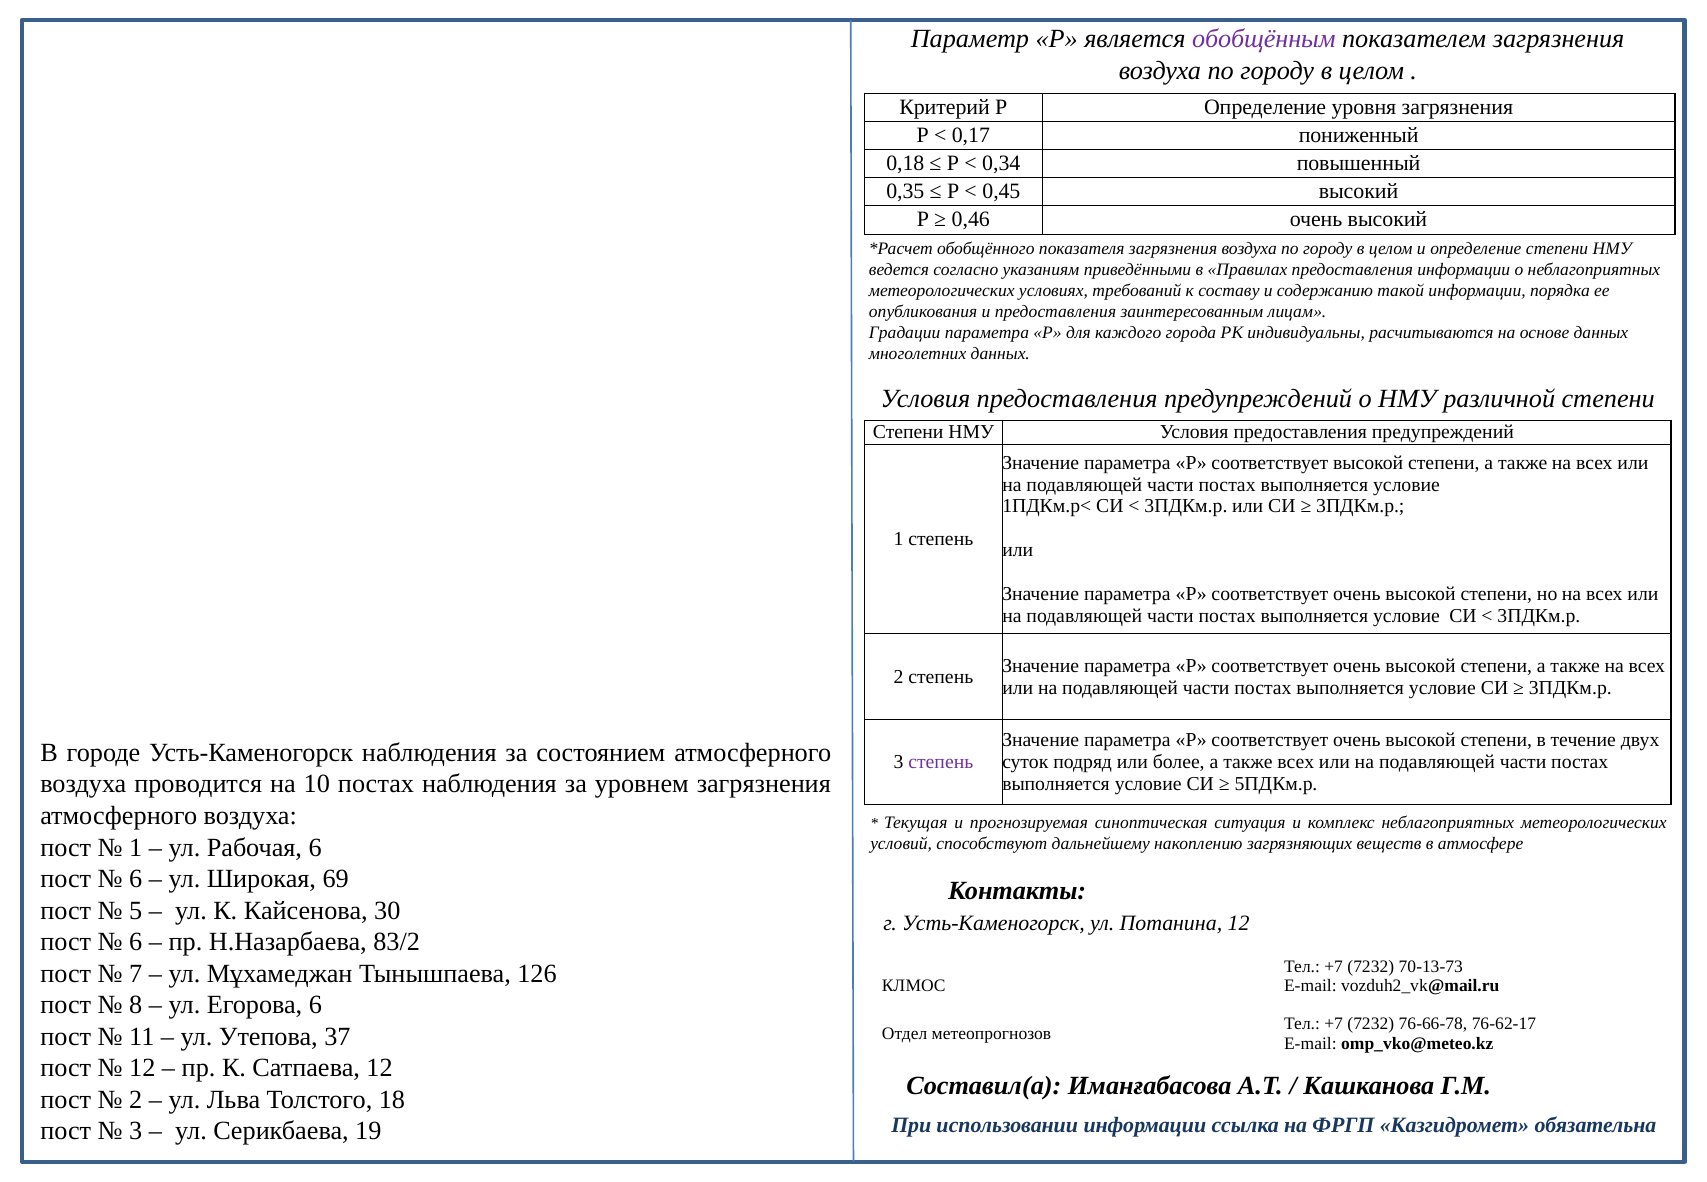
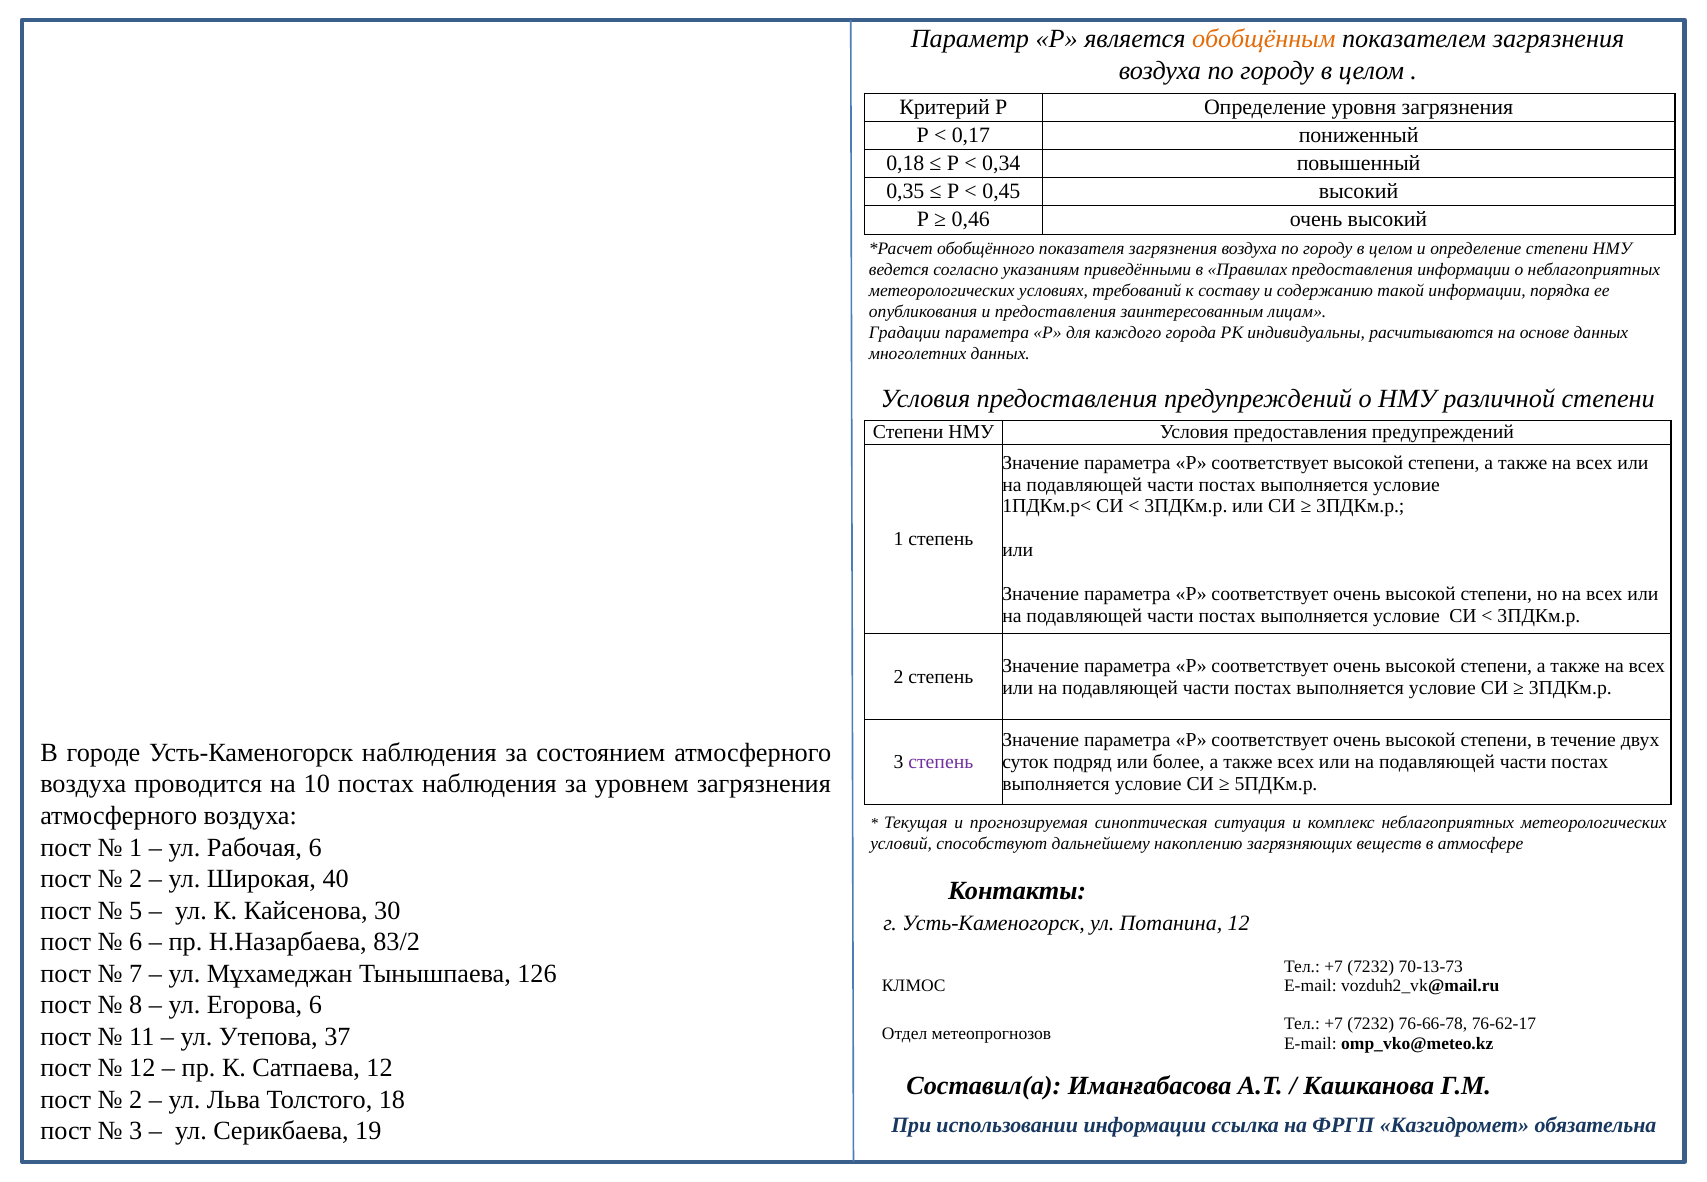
обобщённым colour: purple -> orange
6 at (136, 879): 6 -> 2
69: 69 -> 40
